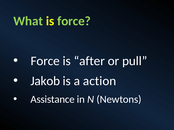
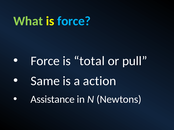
force at (74, 21) colour: light green -> light blue
after: after -> total
Jakob: Jakob -> Same
